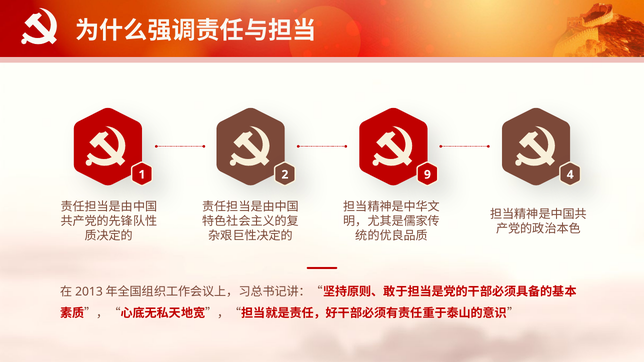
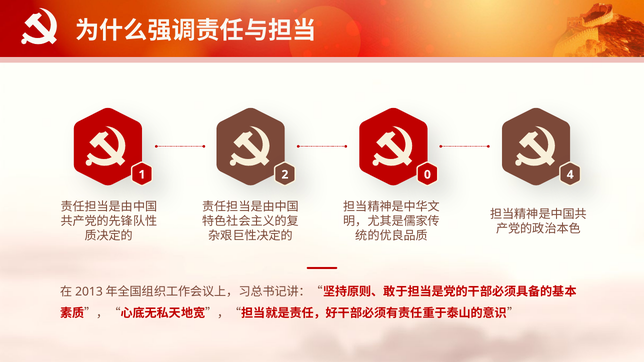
9: 9 -> 0
